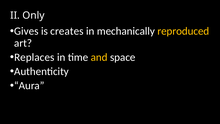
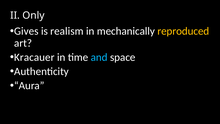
creates: creates -> realism
Replaces: Replaces -> Kracauer
and colour: yellow -> light blue
